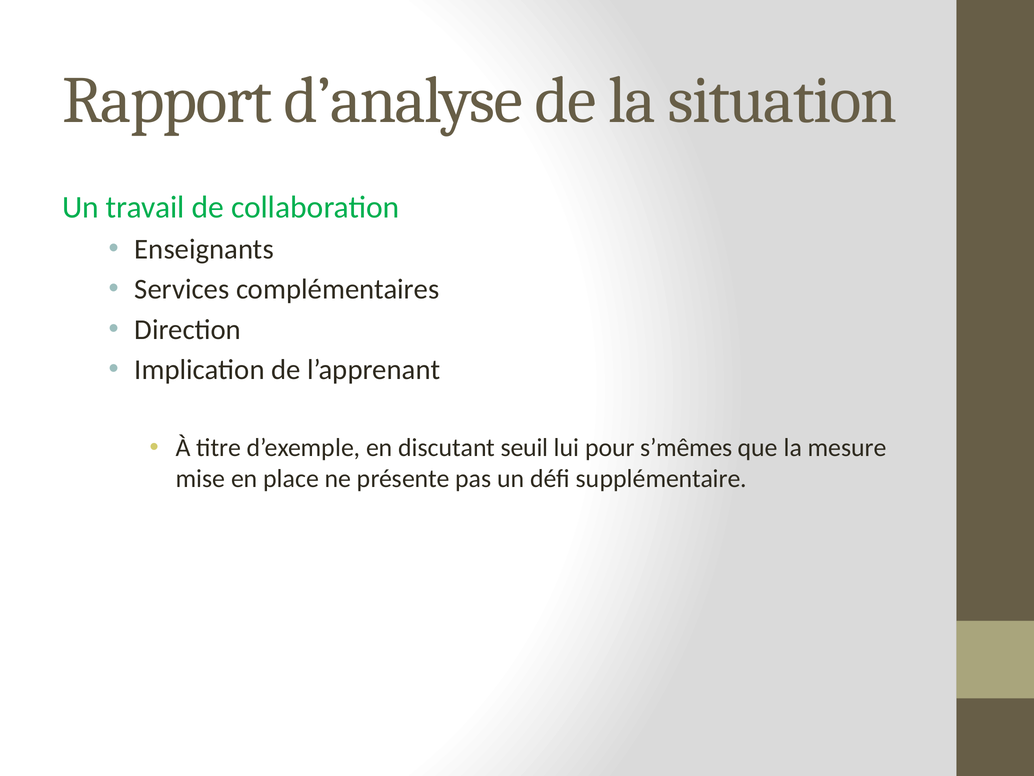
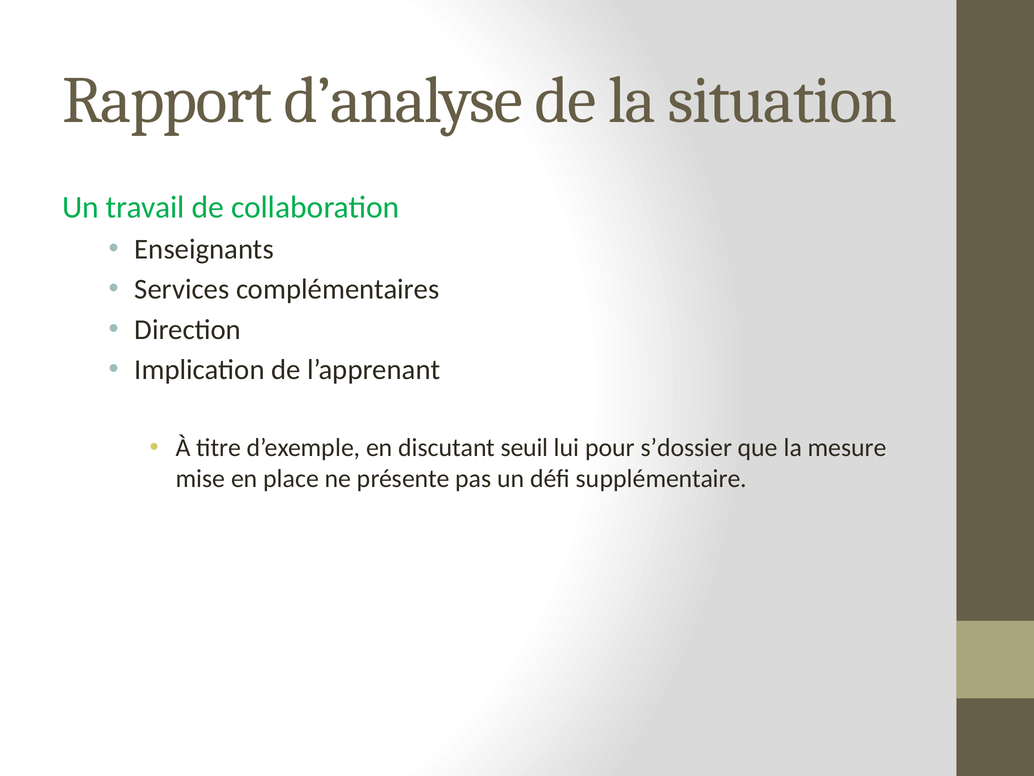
s’mêmes: s’mêmes -> s’dossier
